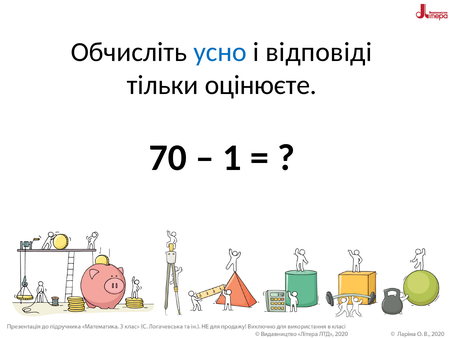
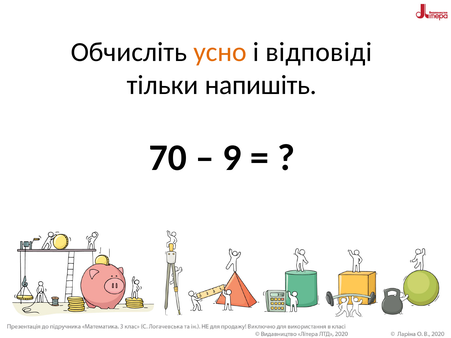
усно colour: blue -> orange
оцінюєте: оцінюєте -> напишіть
1: 1 -> 9
